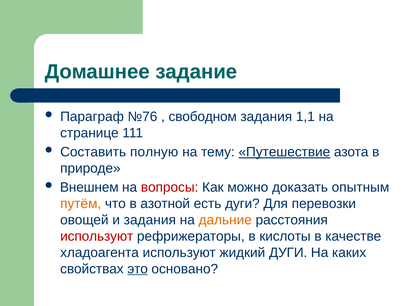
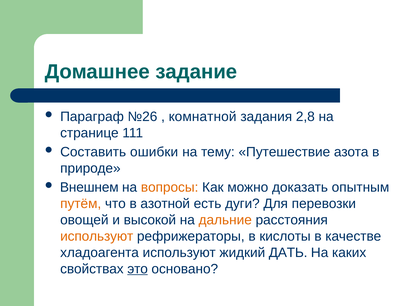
№76: №76 -> №26
свободном: свободном -> комнатной
1,1: 1,1 -> 2,8
полную: полную -> ошибки
Путешествие underline: present -> none
вопросы colour: red -> orange
и задания: задания -> высокой
используют at (97, 236) colour: red -> orange
жидкий ДУГИ: ДУГИ -> ДАТЬ
